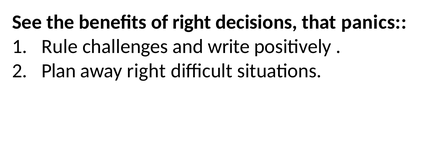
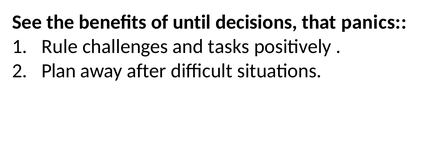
of right: right -> until
write: write -> tasks
away right: right -> after
